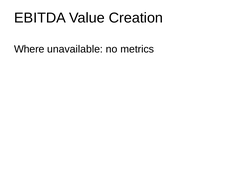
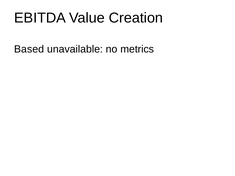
Where: Where -> Based
